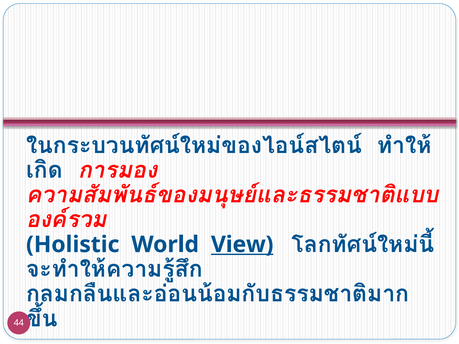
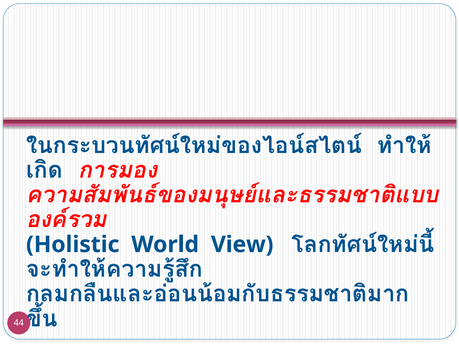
View underline: present -> none
